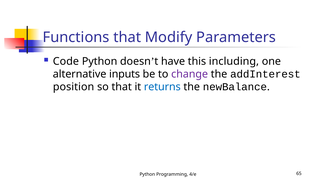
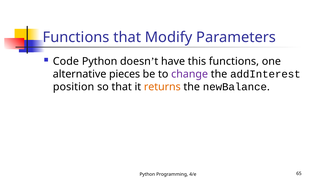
this including: including -> functions
inputs: inputs -> pieces
returns colour: blue -> orange
